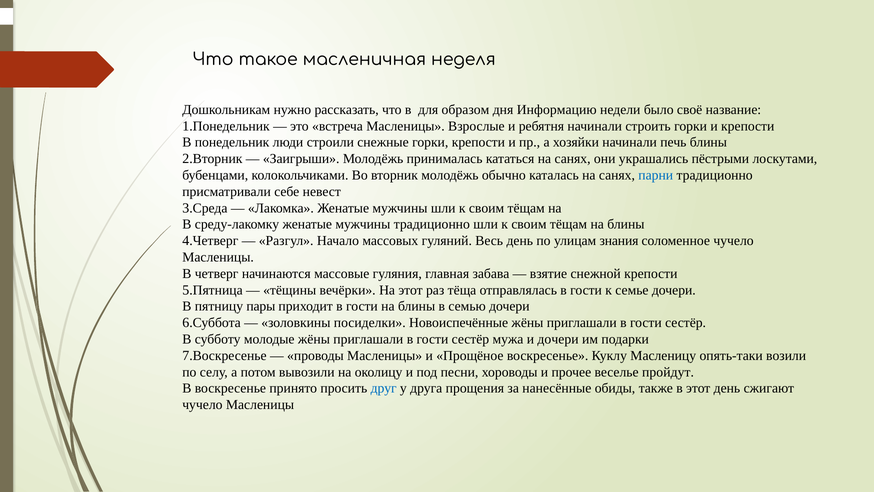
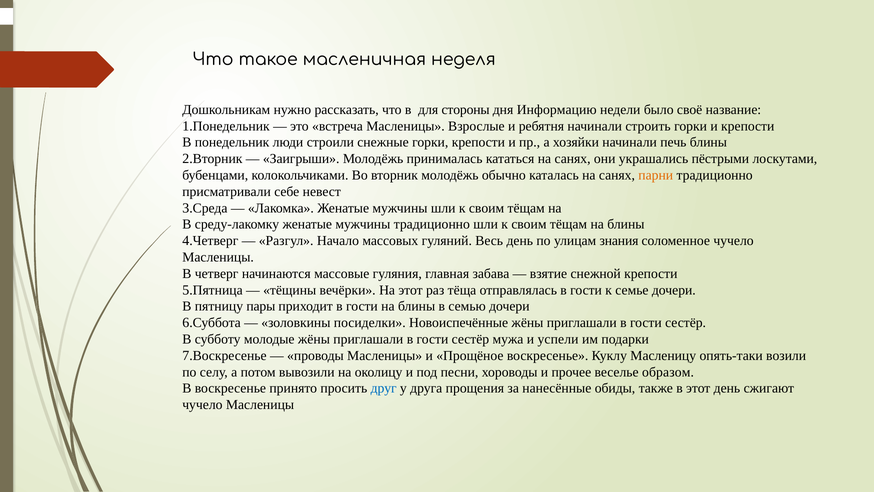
образом: образом -> стороны
парни colour: blue -> orange
и дочери: дочери -> успели
пройдут: пройдут -> образом
